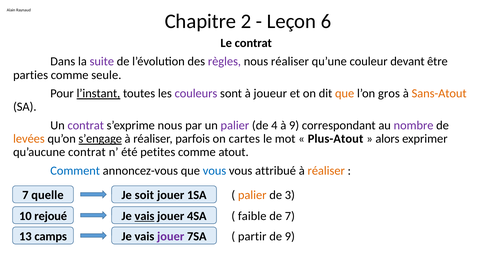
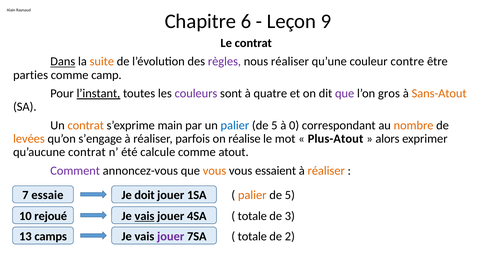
2: 2 -> 6
6: 6 -> 9
Dans underline: none -> present
suite colour: purple -> orange
devant: devant -> contre
seule: seule -> camp
joueur: joueur -> quatre
que at (345, 94) colour: orange -> purple
contrat at (86, 125) colour: purple -> orange
s’exprime nous: nous -> main
palier at (235, 125) colour: purple -> blue
4 at (274, 125): 4 -> 5
à 9: 9 -> 0
nombre colour: purple -> orange
s’engage underline: present -> none
cartes: cartes -> réalise
petites: petites -> calcule
Comment colour: blue -> purple
vous at (214, 171) colour: blue -> orange
attribué: attribué -> essaient
quelle: quelle -> essaie
soit: soit -> doit
3 at (290, 195): 3 -> 5
faible at (252, 216): faible -> totale
de 7: 7 -> 3
partir at (252, 236): partir -> totale
de 9: 9 -> 2
